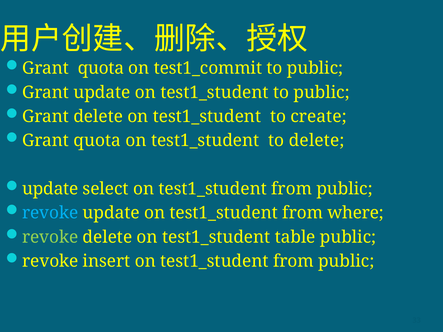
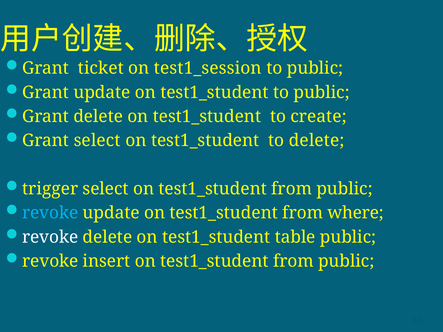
quota at (101, 68): quota -> ticket
test1_commit: test1_commit -> test1_session
quota at (97, 141): quota -> select
update at (50, 189): update -> trigger
revoke at (50, 237) colour: light green -> white
